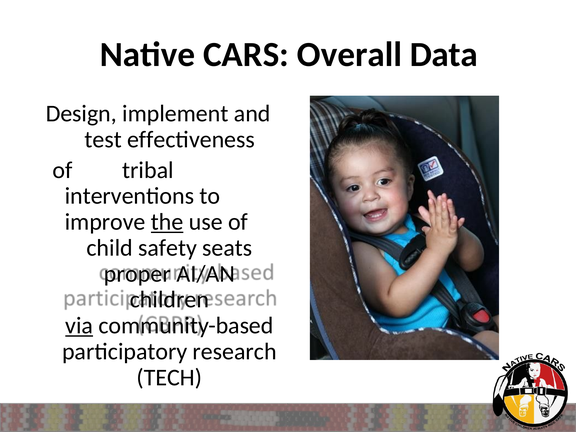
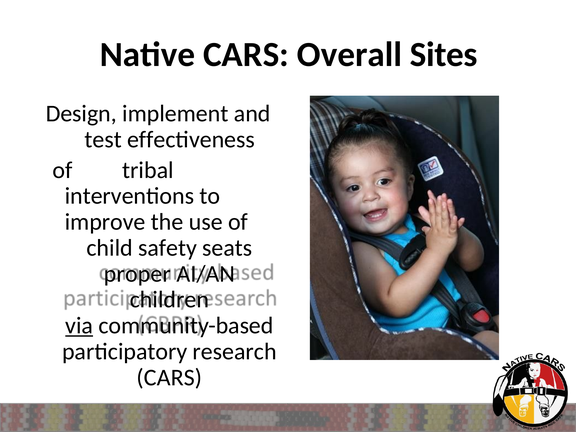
Data: Data -> Sites
the underline: present -> none
TECH at (169, 378): TECH -> CARS
